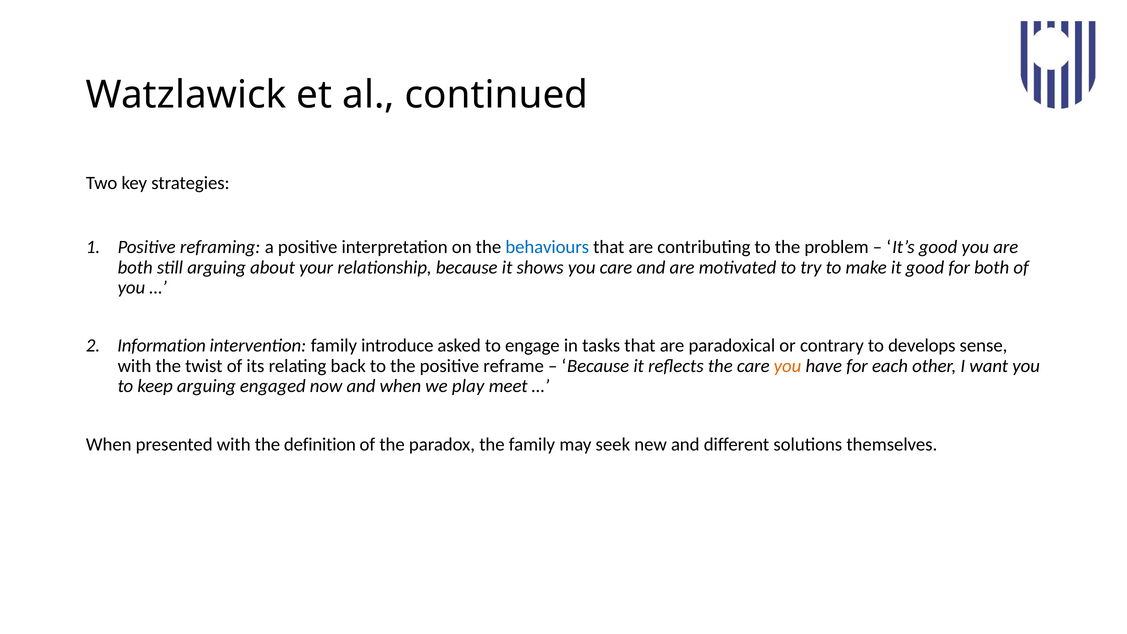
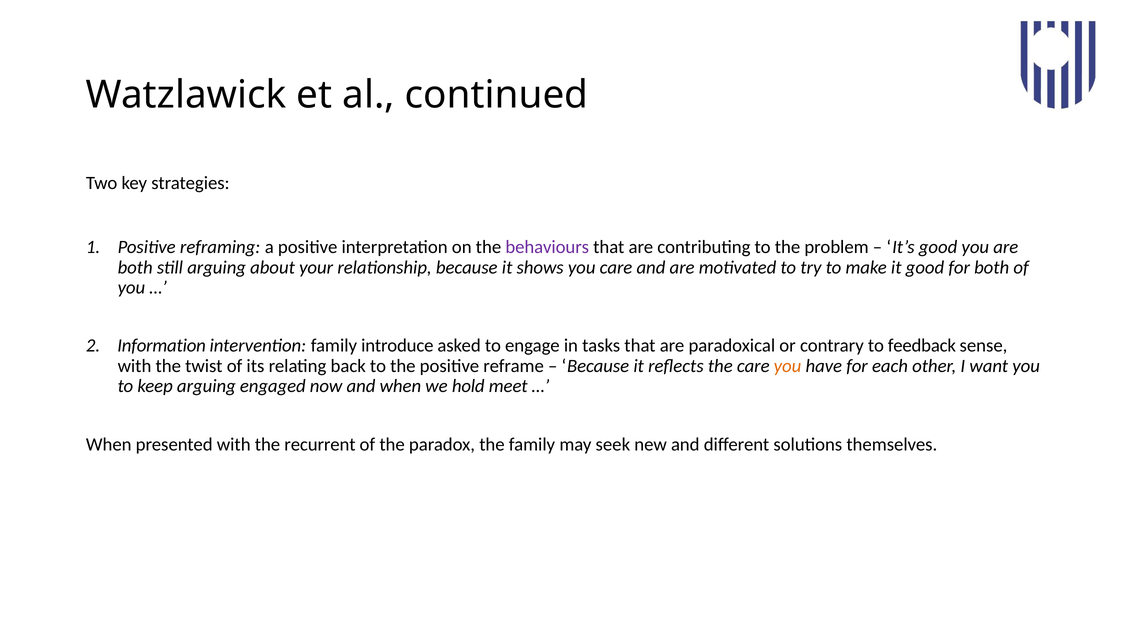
behaviours colour: blue -> purple
develops: develops -> feedback
play: play -> hold
definition: definition -> recurrent
